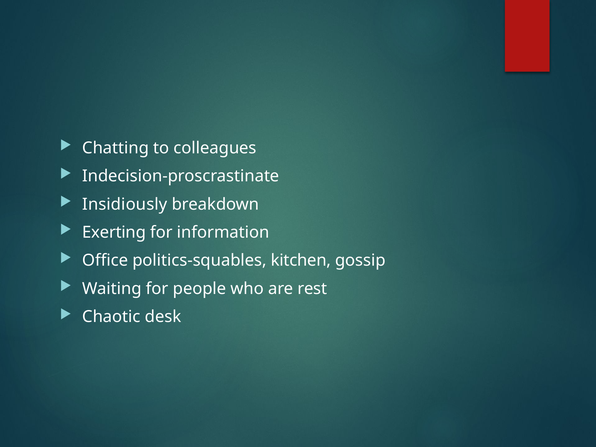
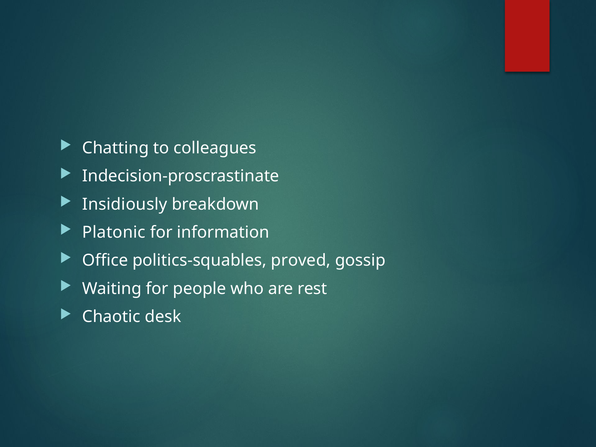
Exerting: Exerting -> Platonic
kitchen: kitchen -> proved
